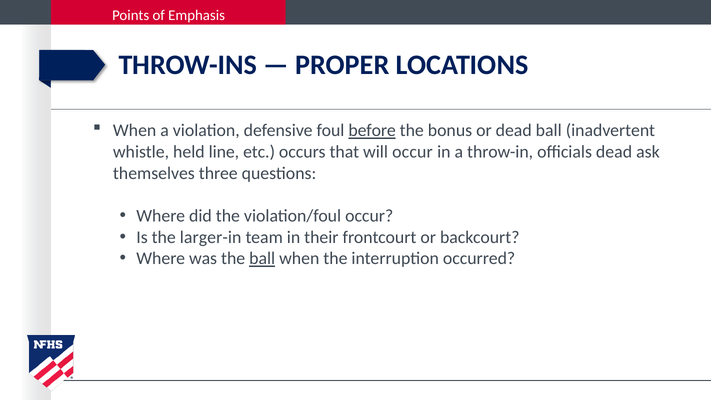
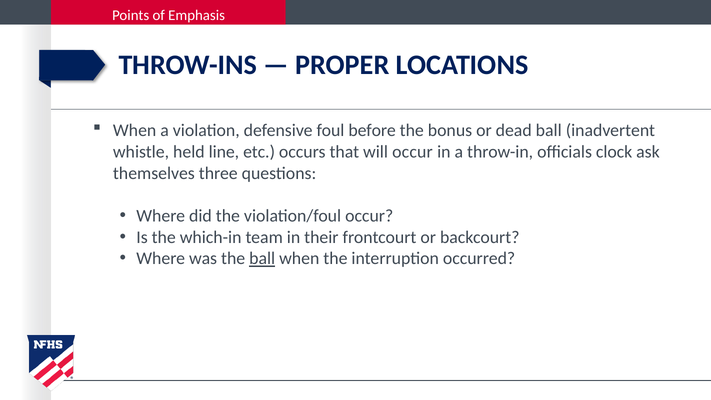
before underline: present -> none
officials dead: dead -> clock
larger-in: larger-in -> which-in
